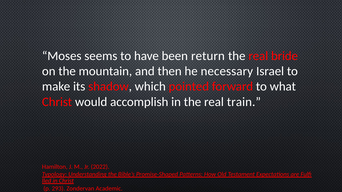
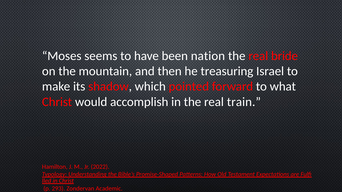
return: return -> nation
necessary: necessary -> treasuring
